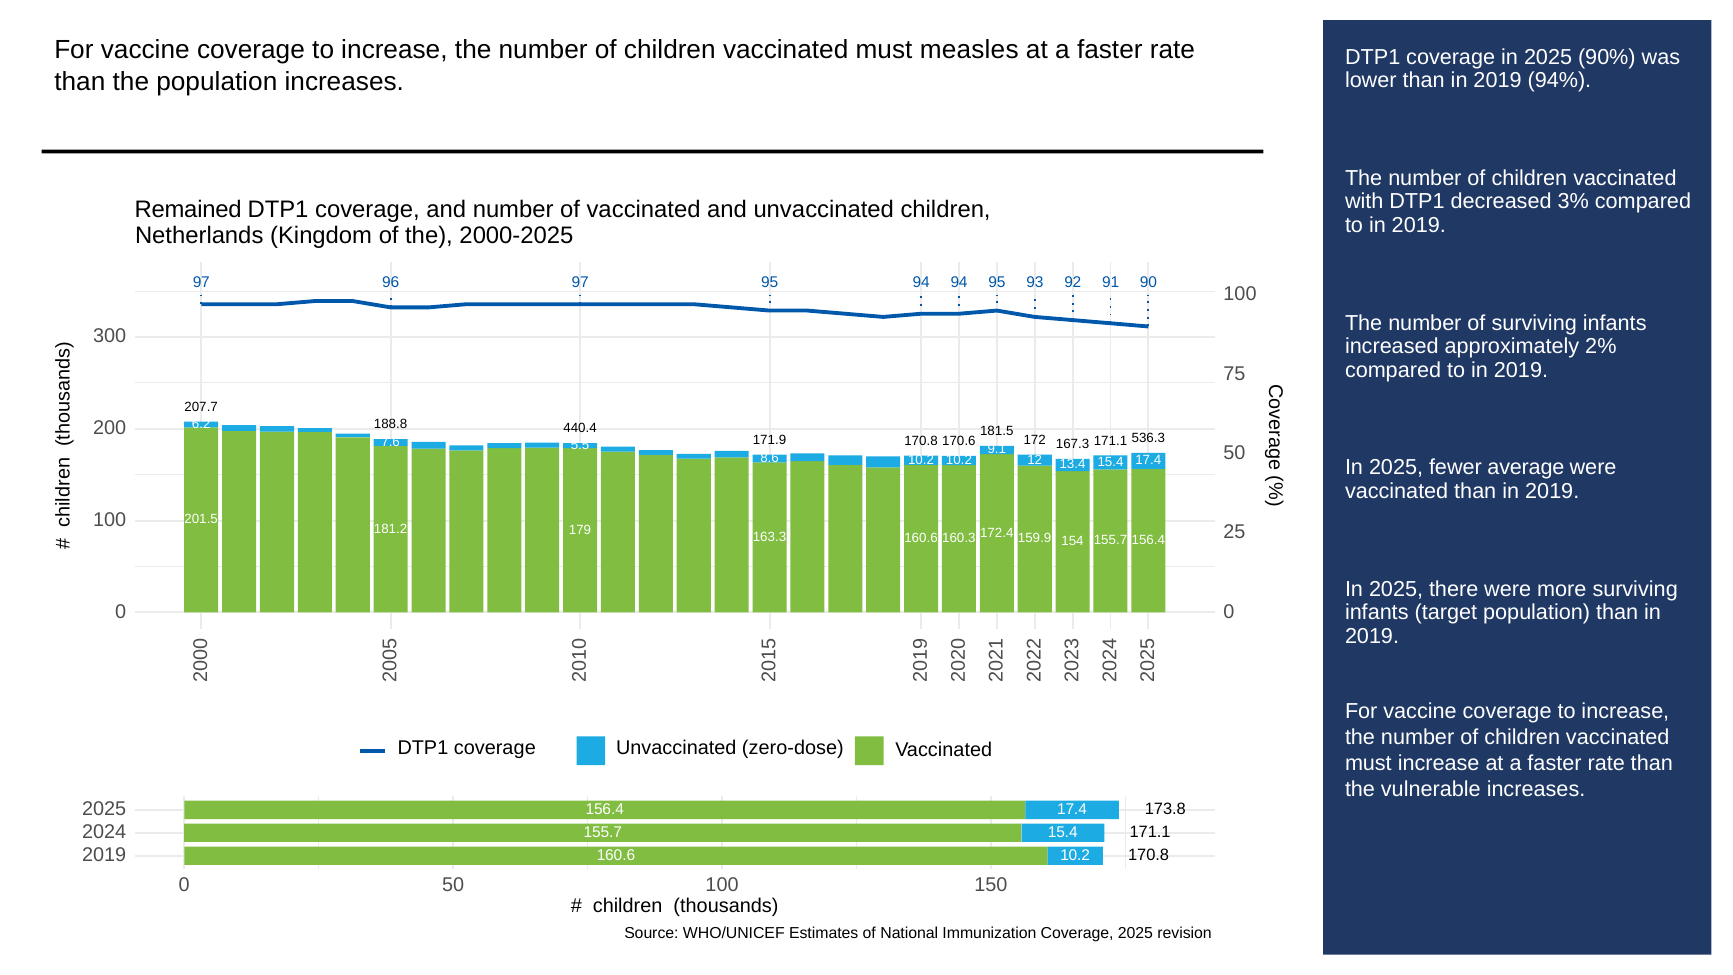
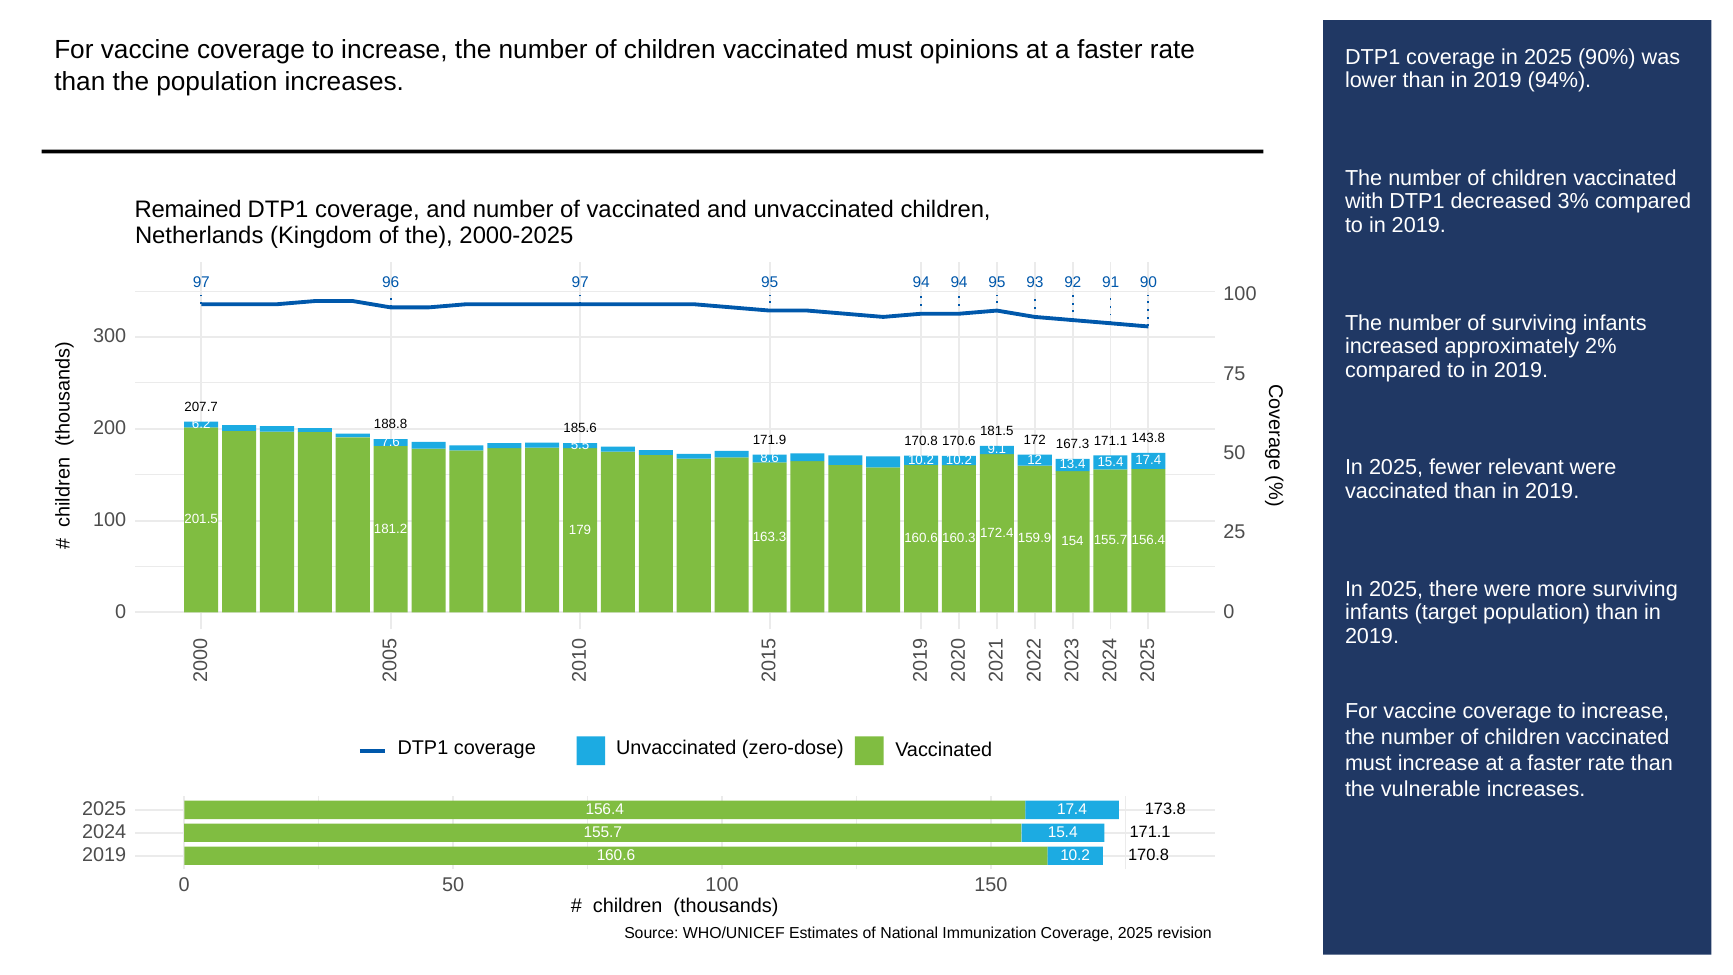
measles: measles -> opinions
440.4: 440.4 -> 185.6
536.3: 536.3 -> 143.8
average: average -> relevant
